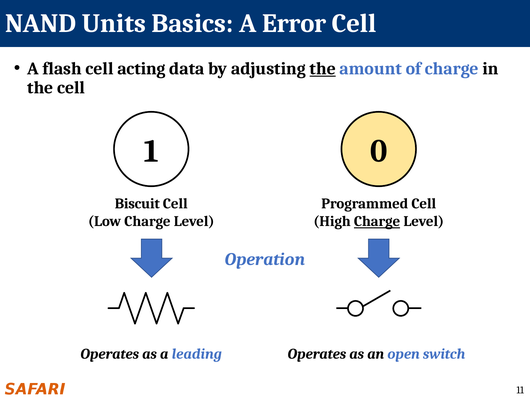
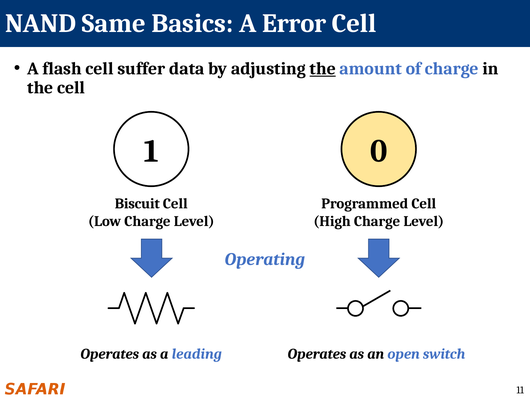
Units: Units -> Same
acting: acting -> suffer
Charge at (377, 221) underline: present -> none
Operation: Operation -> Operating
